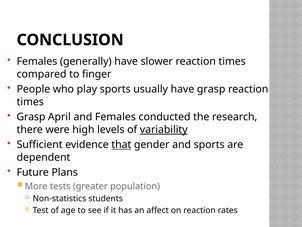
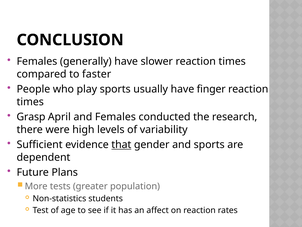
finger: finger -> faster
have grasp: grasp -> finger
variability underline: present -> none
